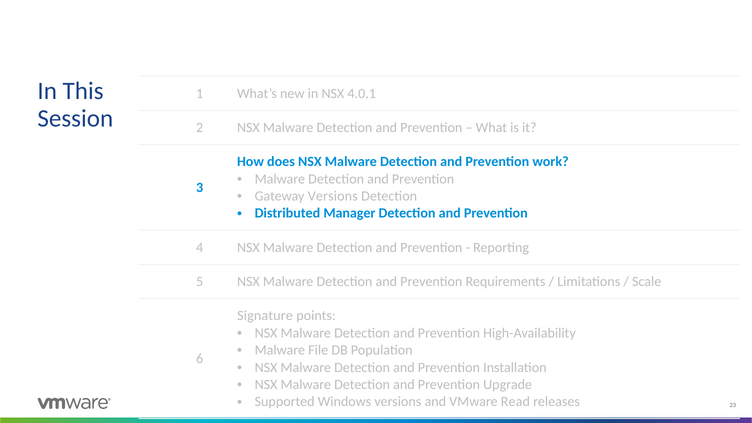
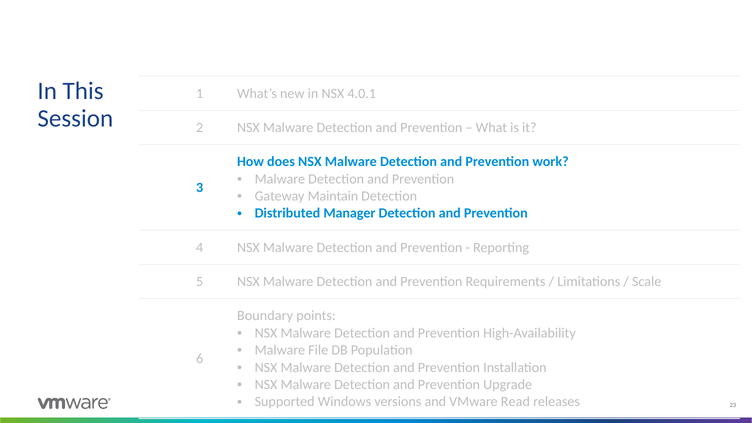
Gateway Versions: Versions -> Maintain
Signature: Signature -> Boundary
